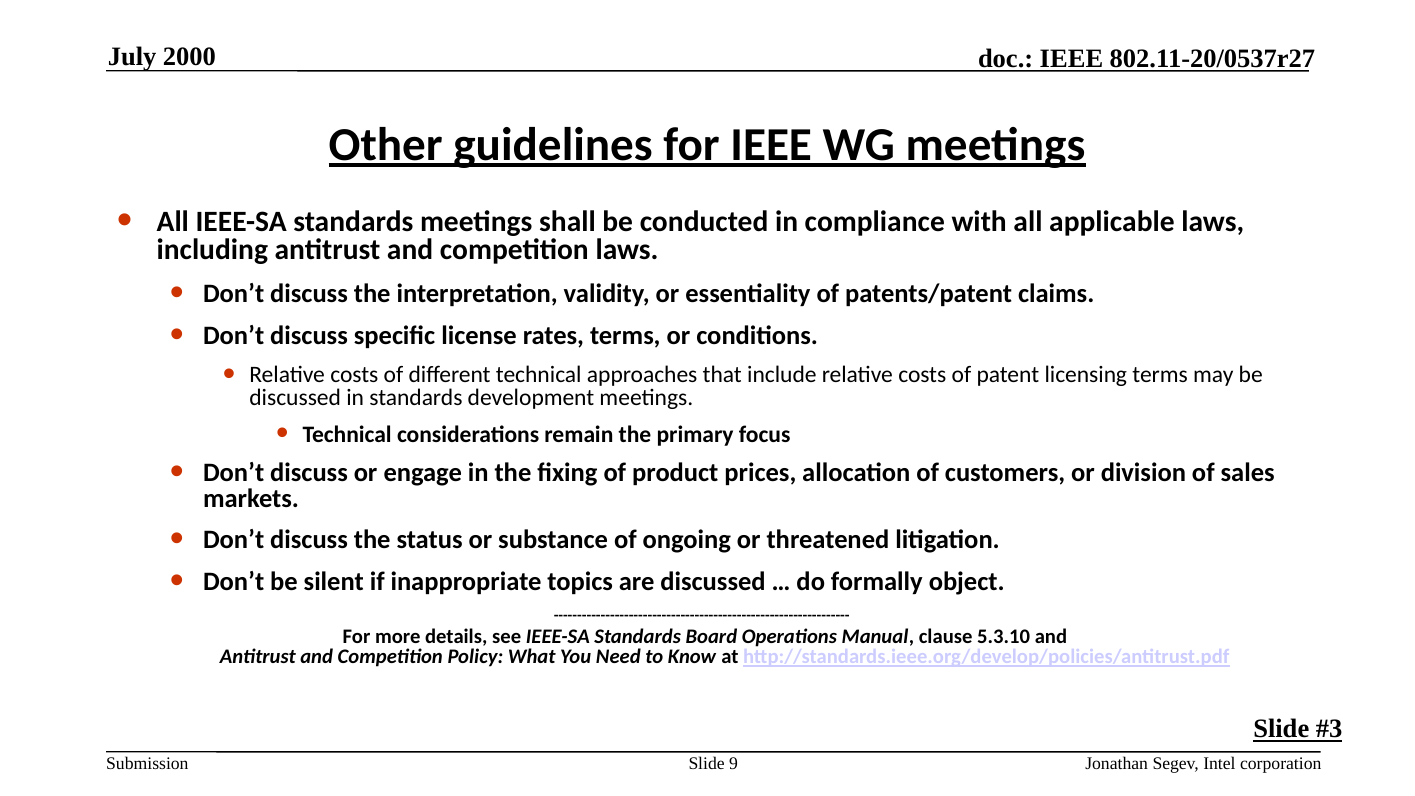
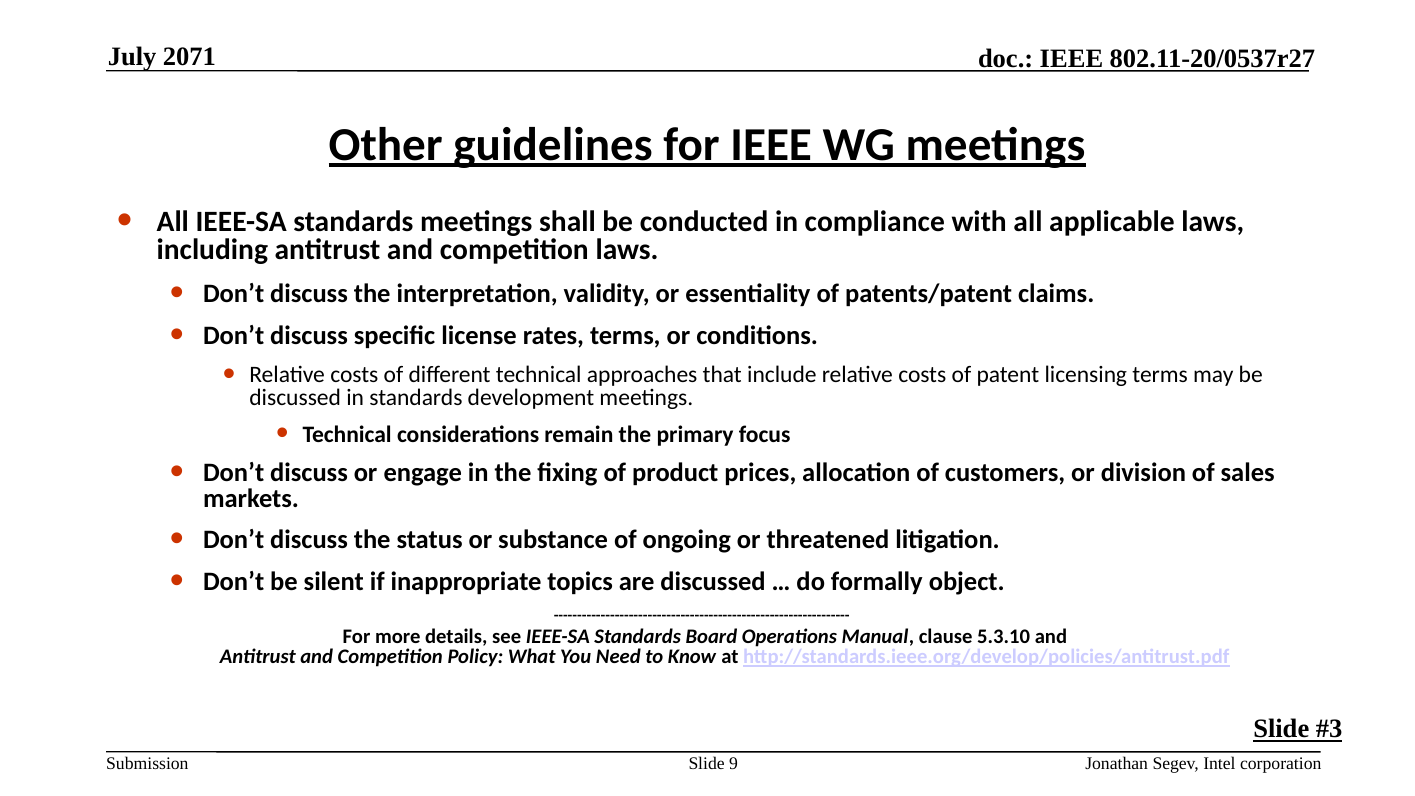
2000: 2000 -> 2071
